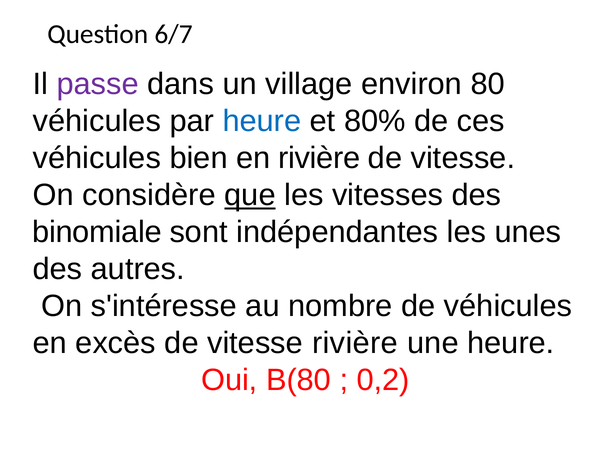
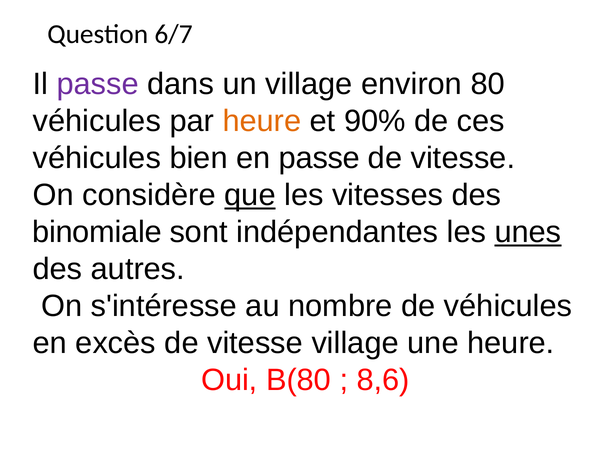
heure at (262, 121) colour: blue -> orange
80%: 80% -> 90%
en rivière: rivière -> passe
unes underline: none -> present
vitesse rivière: rivière -> village
0,2: 0,2 -> 8,6
